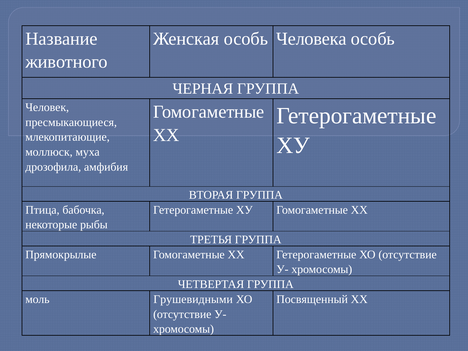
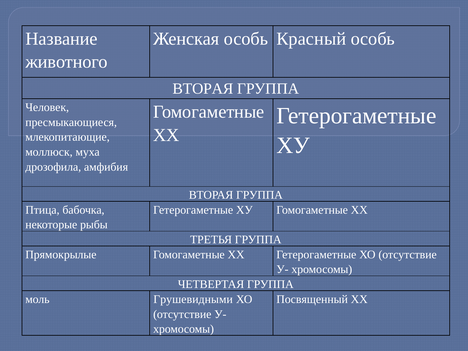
Человека: Человека -> Красный
ЧЕРНАЯ at (203, 89): ЧЕРНАЯ -> ВТОРАЯ
